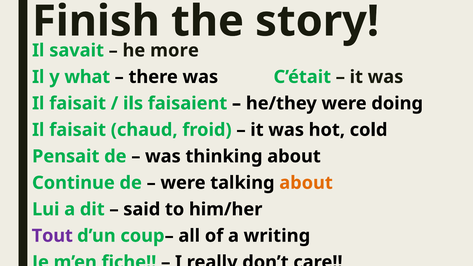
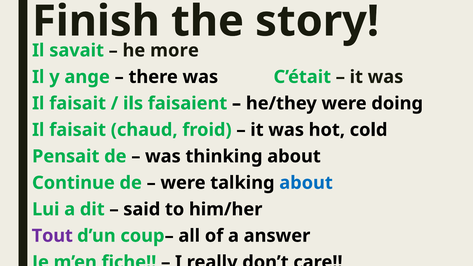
what: what -> ange
about at (306, 183) colour: orange -> blue
writing: writing -> answer
